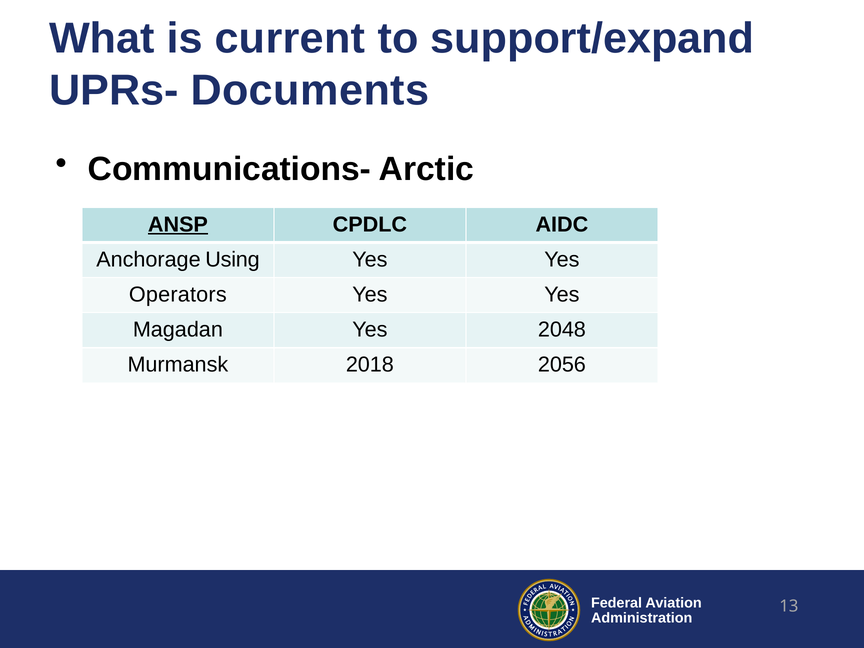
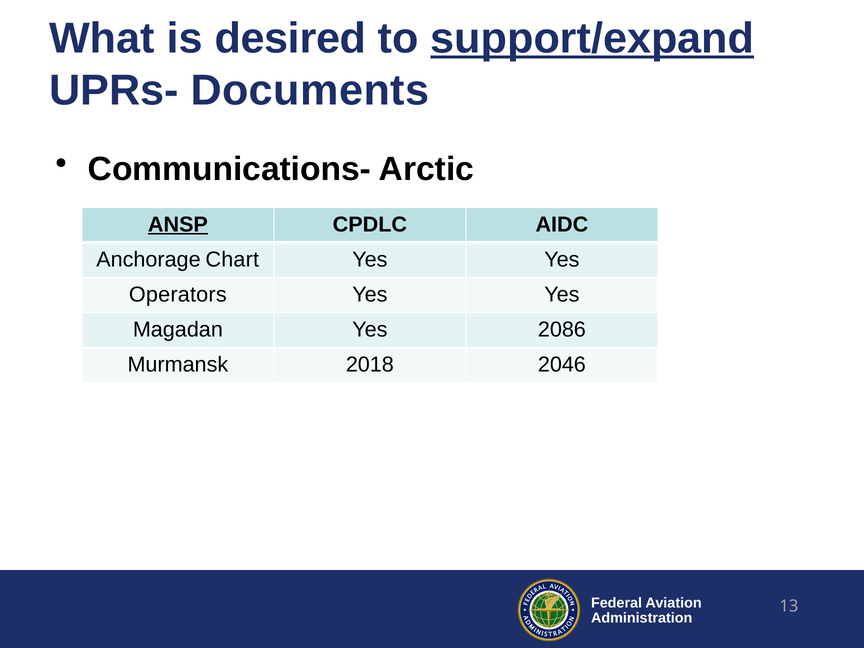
current: current -> desired
support/expand underline: none -> present
Using: Using -> Chart
2048: 2048 -> 2086
2056: 2056 -> 2046
